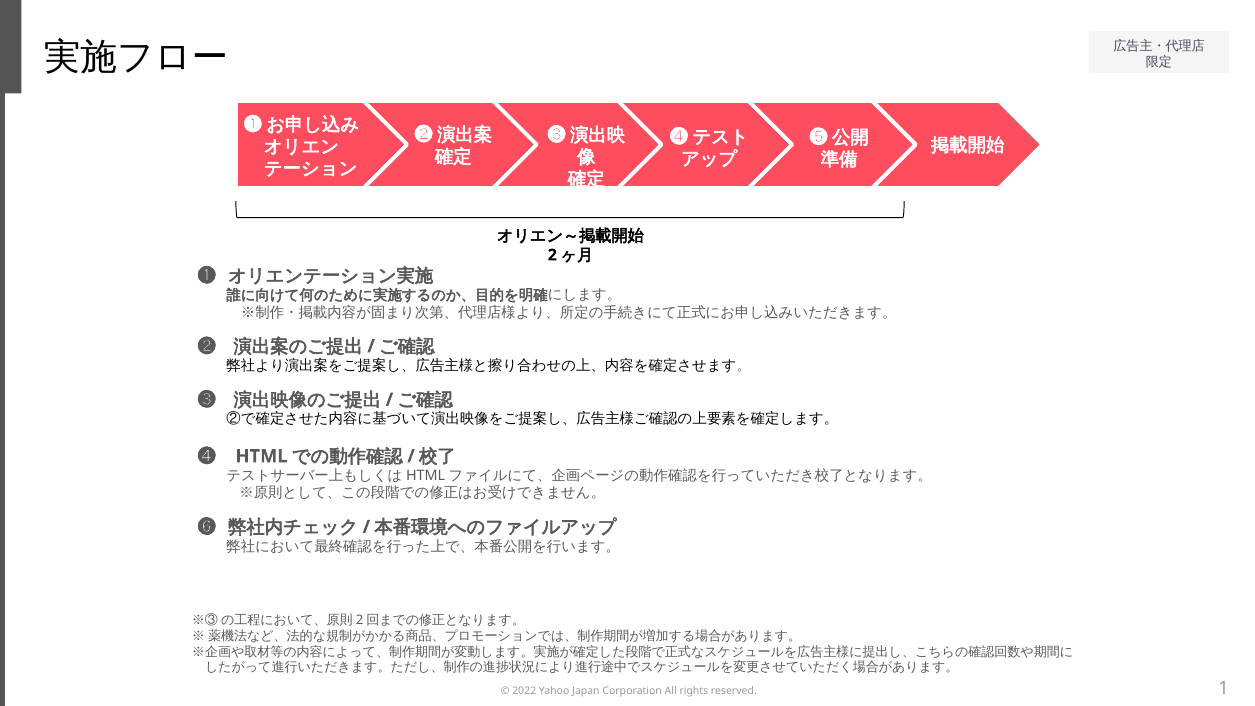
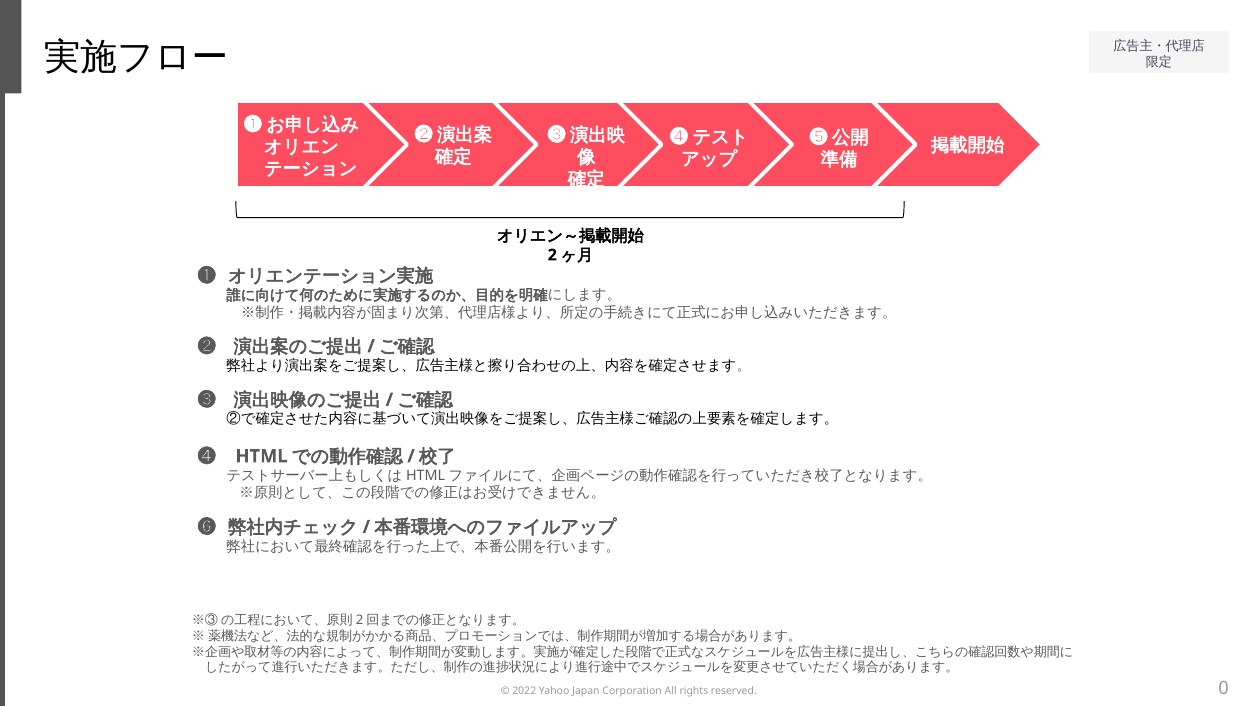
1: 1 -> 0
